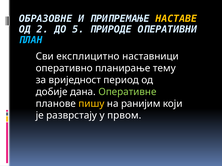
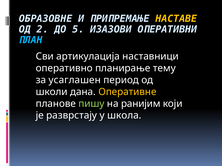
ПРИРОДЕ: ПРИРОДЕ -> ИЗАЗОВИ
експлицитно: експлицитно -> артикулација
вриједност: вриједност -> усаглашен
добије: добије -> школи
Оперативне colour: light green -> yellow
пишу colour: yellow -> light green
првом: првом -> школа
